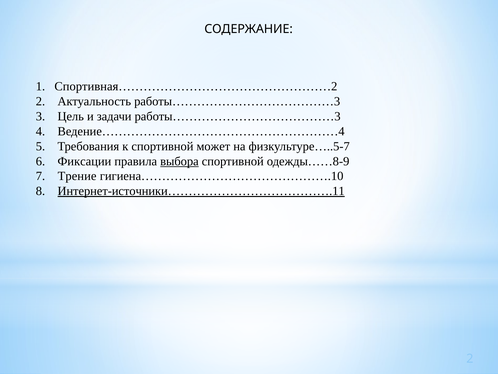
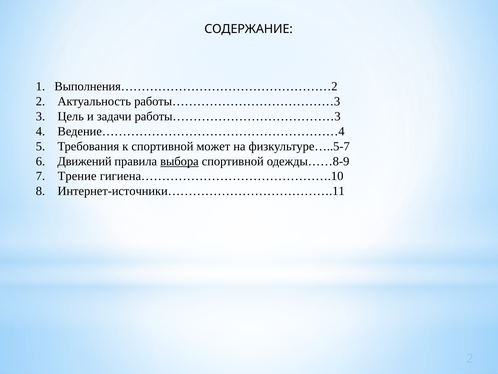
Спортивная……………………………………………2: Спортивная……………………………………………2 -> Выполнения……………………………………………2
Фиксации: Фиксации -> Движений
Интернет-источники………………………………….11 underline: present -> none
